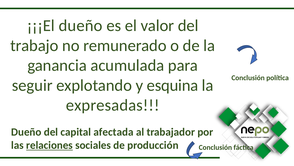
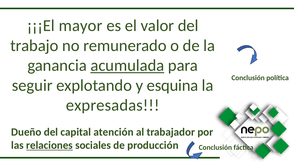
¡¡¡El dueño: dueño -> mayor
acumulada underline: none -> present
afectada: afectada -> atención
